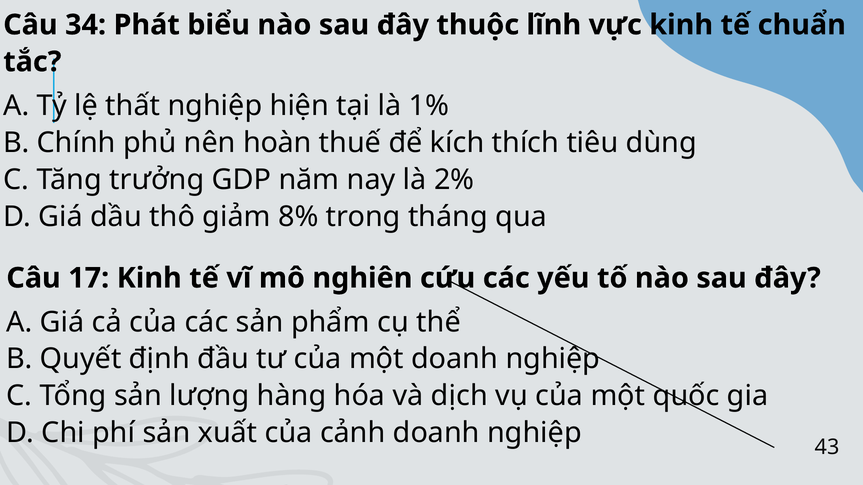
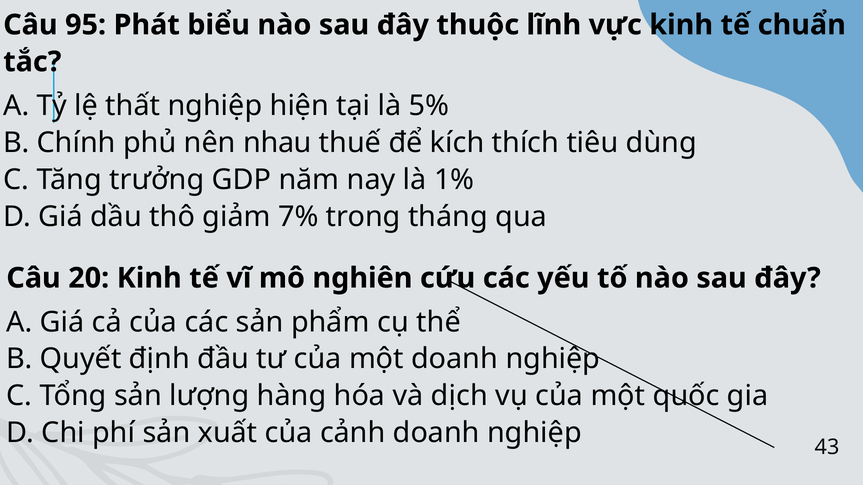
34: 34 -> 95
1%: 1% -> 5%
hoàn: hoàn -> nhau
2%: 2% -> 1%
8%: 8% -> 7%
17: 17 -> 20
